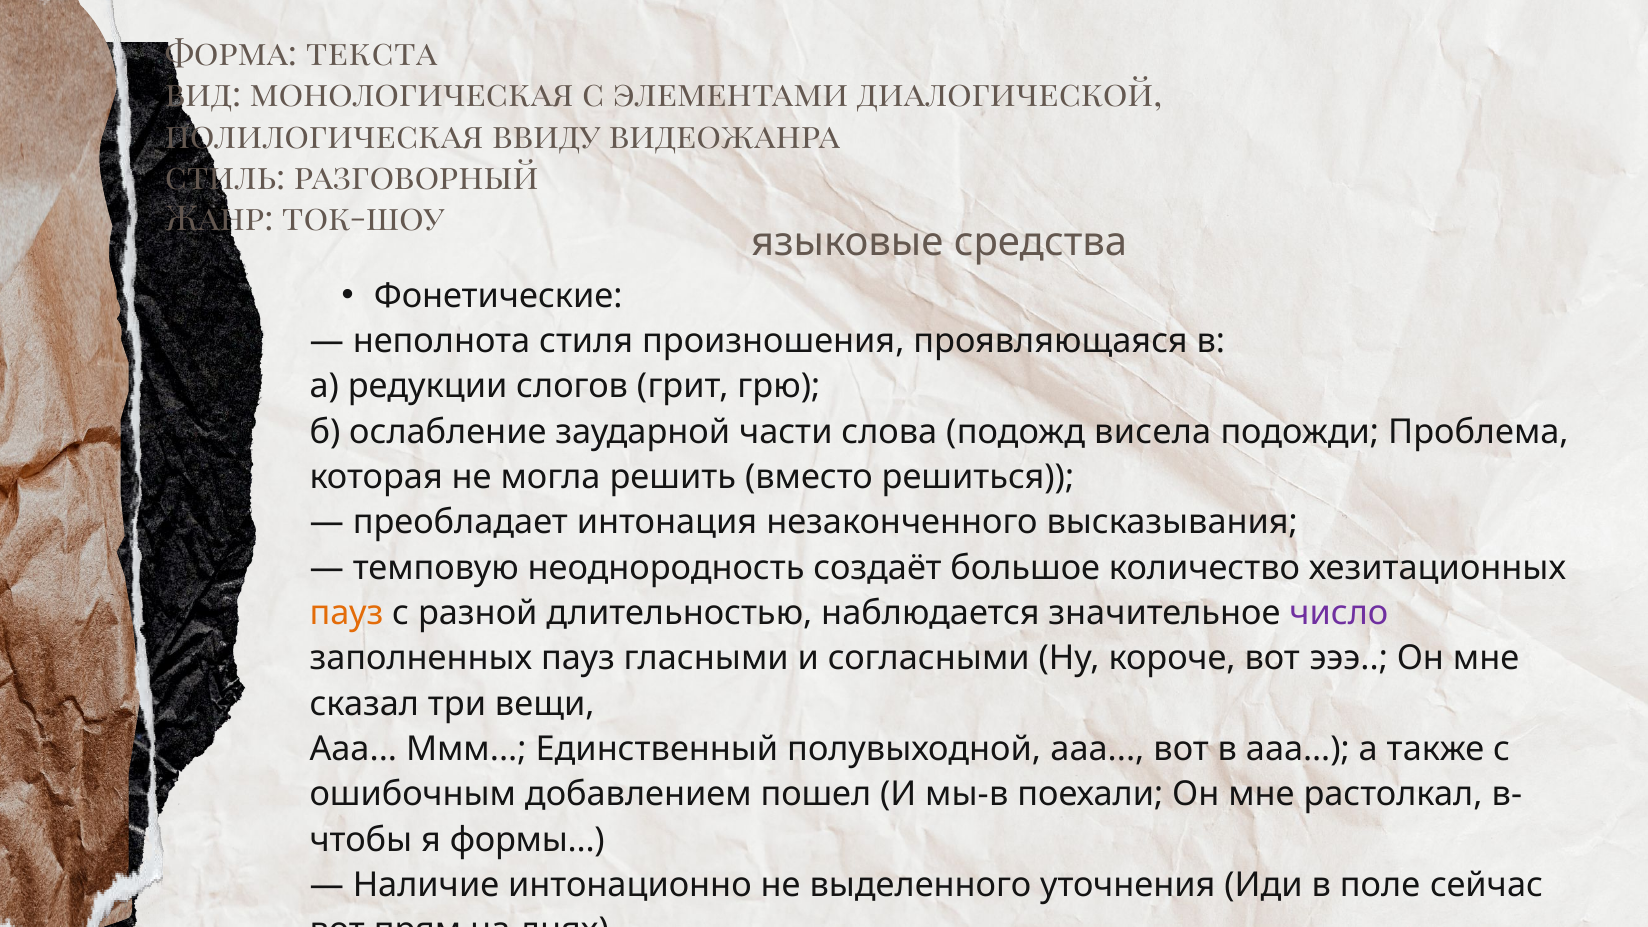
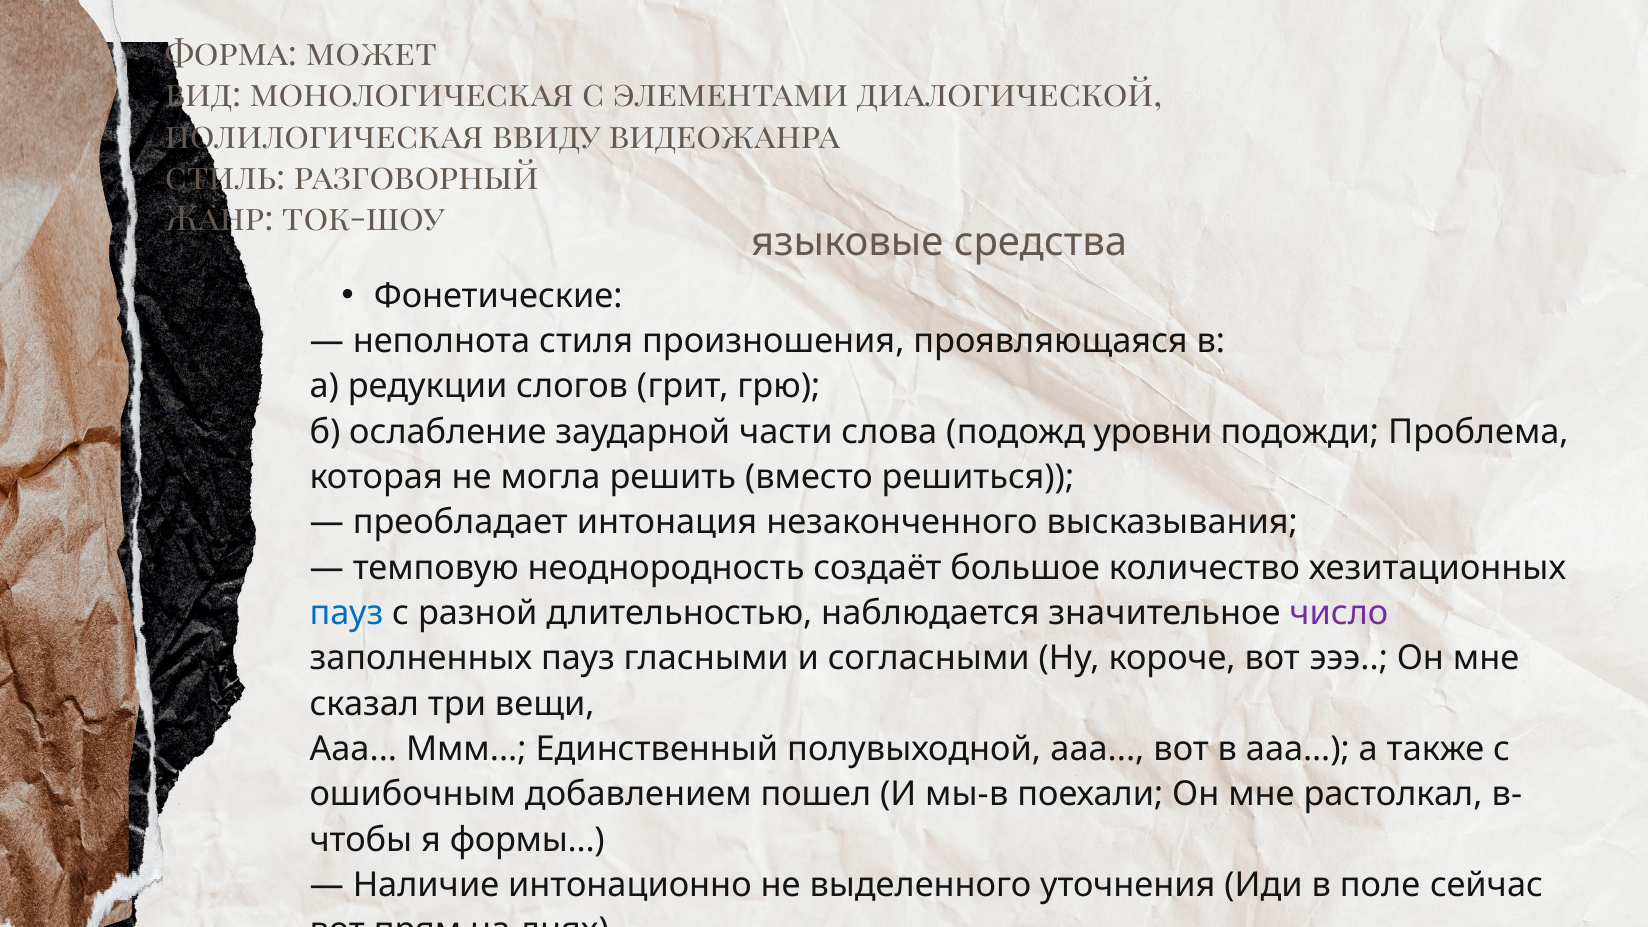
текста: текста -> может
висела: висела -> уровни
пауз at (346, 613) colour: orange -> blue
